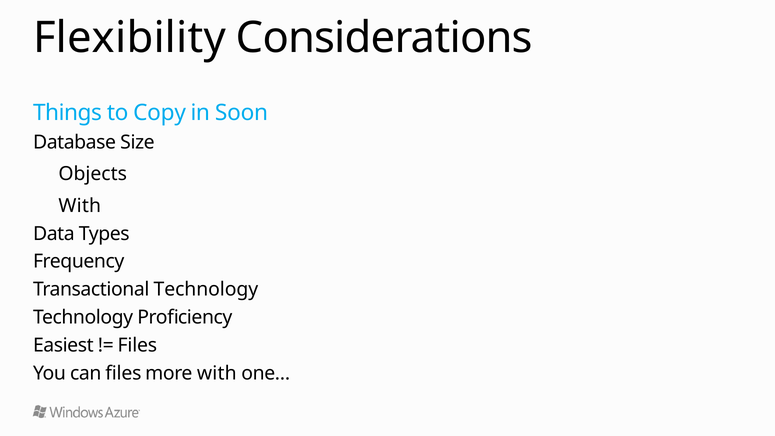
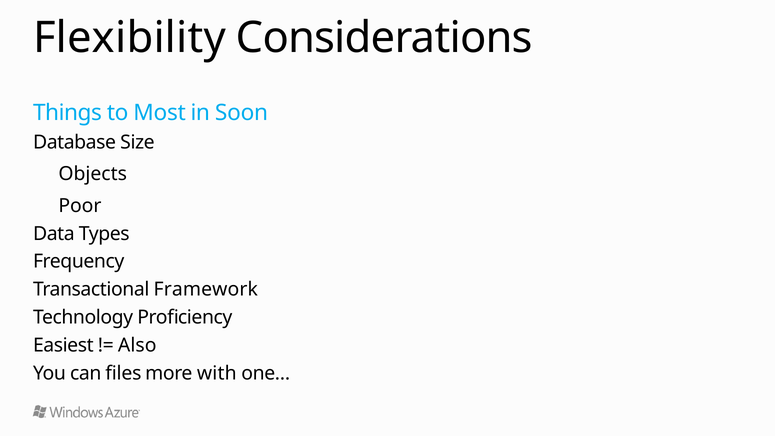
Copy: Copy -> Most
With at (80, 206): With -> Poor
Transactional Technology: Technology -> Framework
Files at (137, 345): Files -> Also
